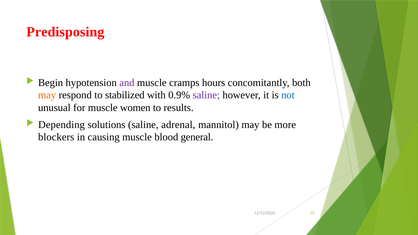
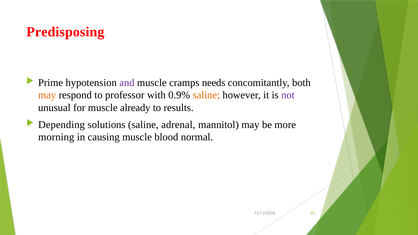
Begin: Begin -> Prime
hours: hours -> needs
stabilized: stabilized -> professor
saline at (206, 95) colour: purple -> orange
not colour: blue -> purple
women: women -> already
blockers: blockers -> morning
general: general -> normal
